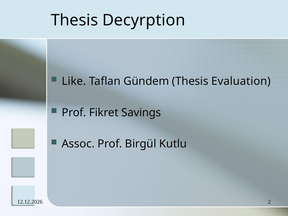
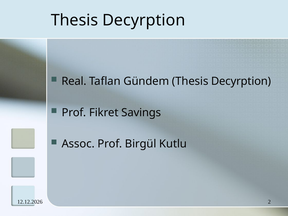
Like: Like -> Real
Gündem Thesis Evaluation: Evaluation -> Decyrption
